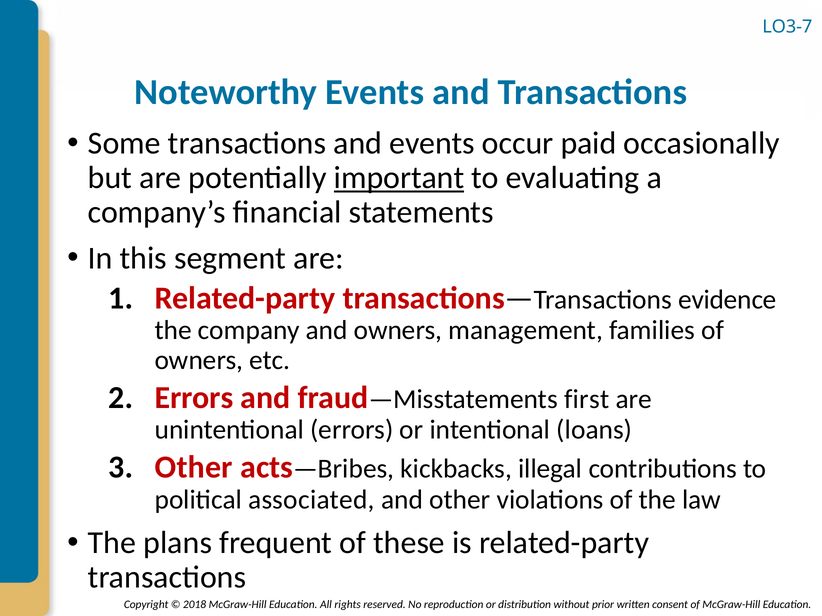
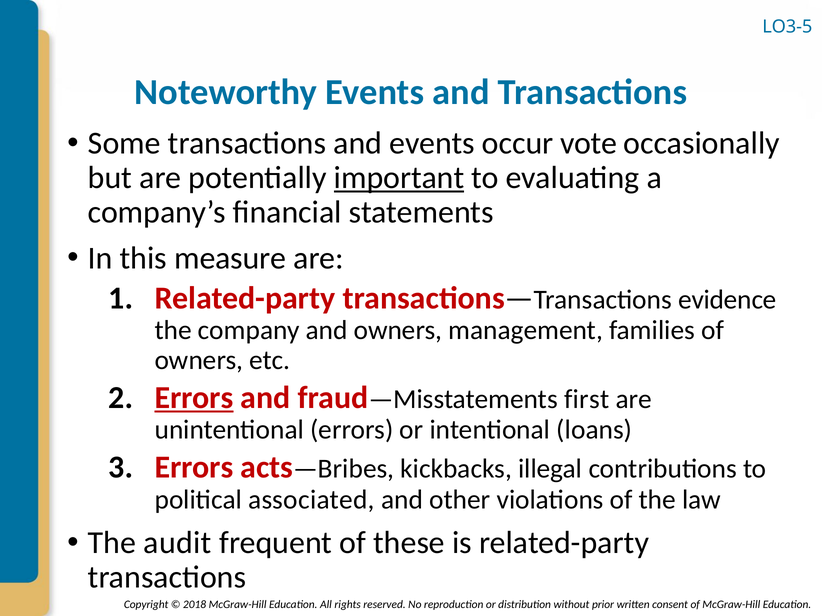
LO3-7: LO3-7 -> LO3-5
paid: paid -> vote
segment: segment -> measure
Errors at (194, 398) underline: none -> present
Other at (194, 468): Other -> Errors
plans: plans -> audit
